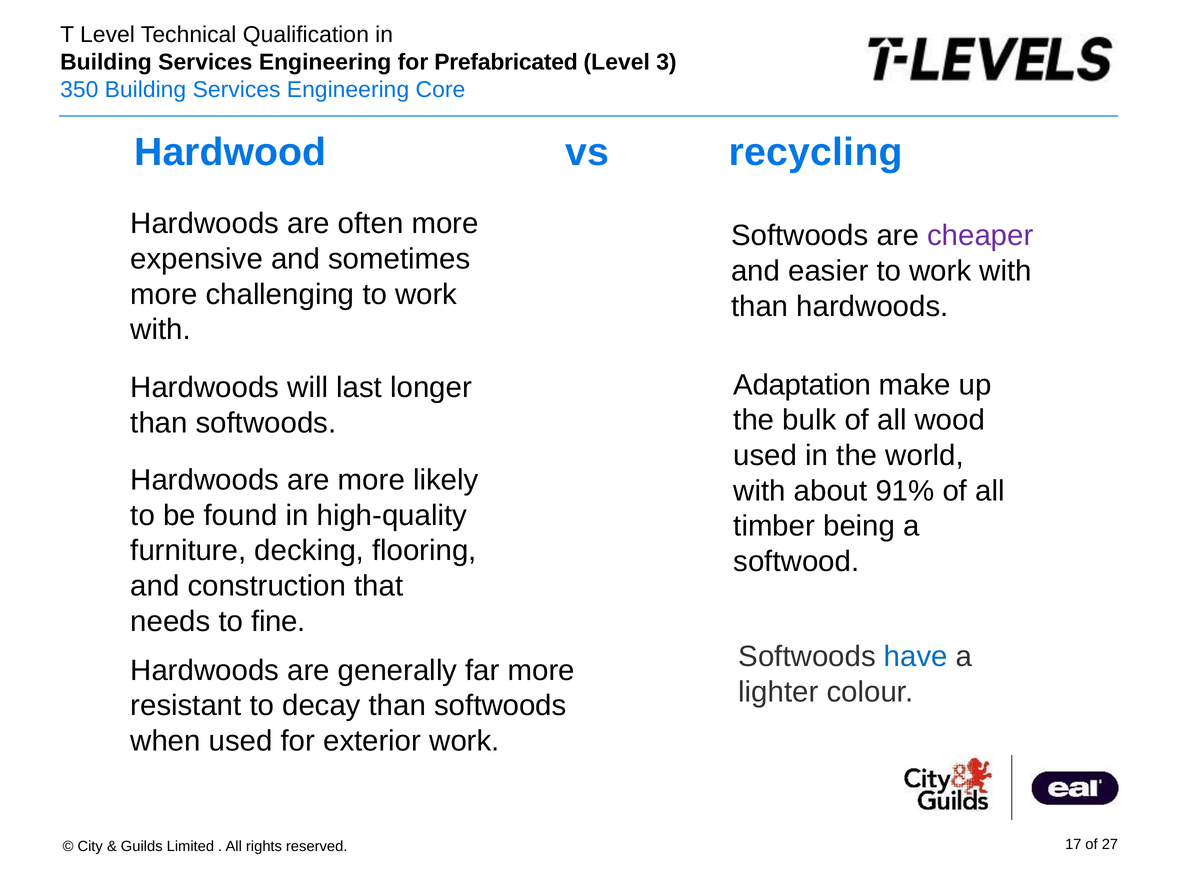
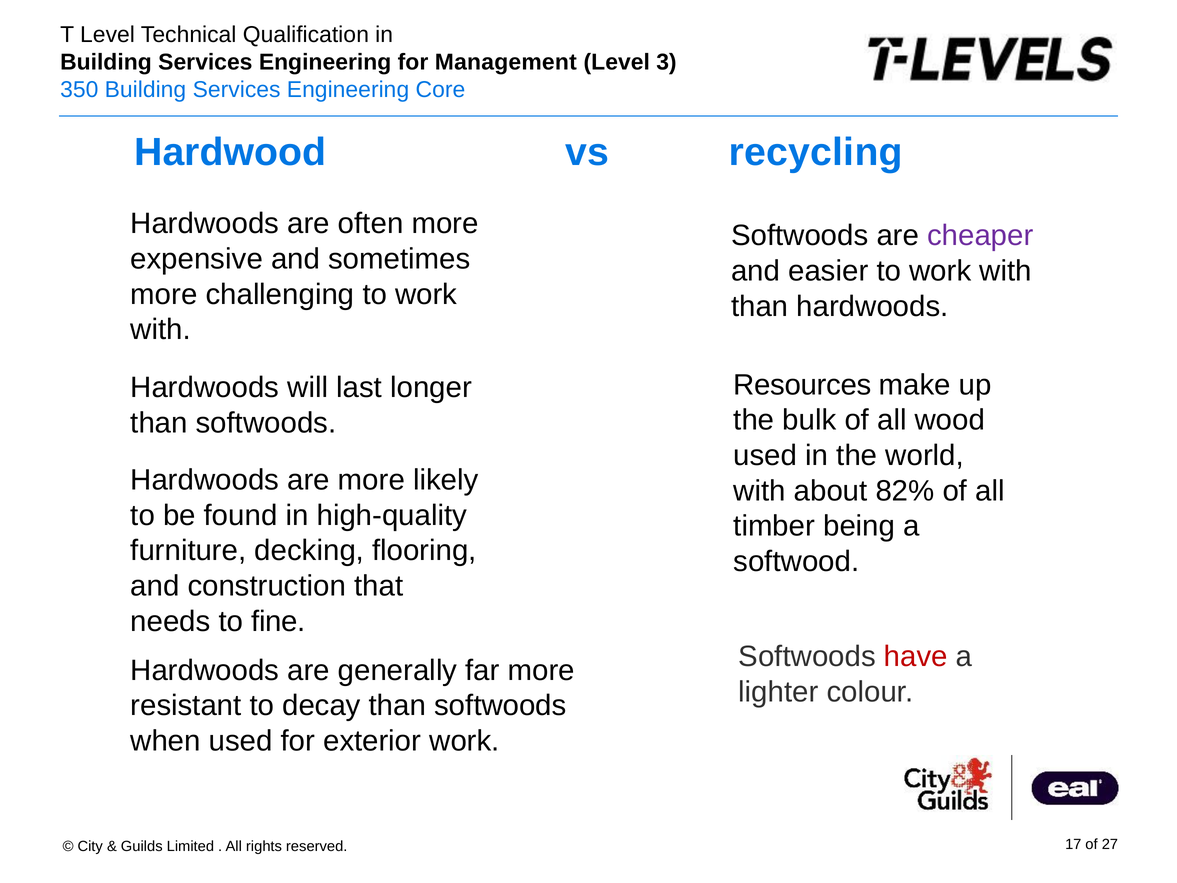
Prefabricated: Prefabricated -> Management
Adaptation: Adaptation -> Resources
91%: 91% -> 82%
have colour: blue -> red
